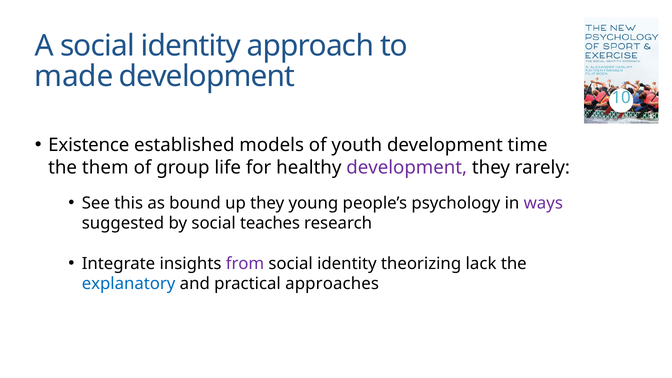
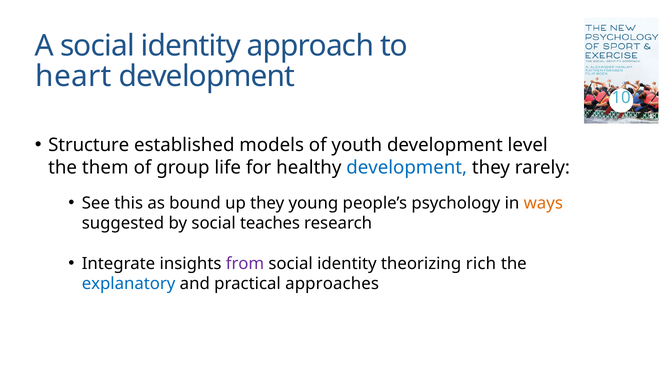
made: made -> heart
Existence: Existence -> Structure
time: time -> level
development at (407, 167) colour: purple -> blue
ways colour: purple -> orange
lack: lack -> rich
